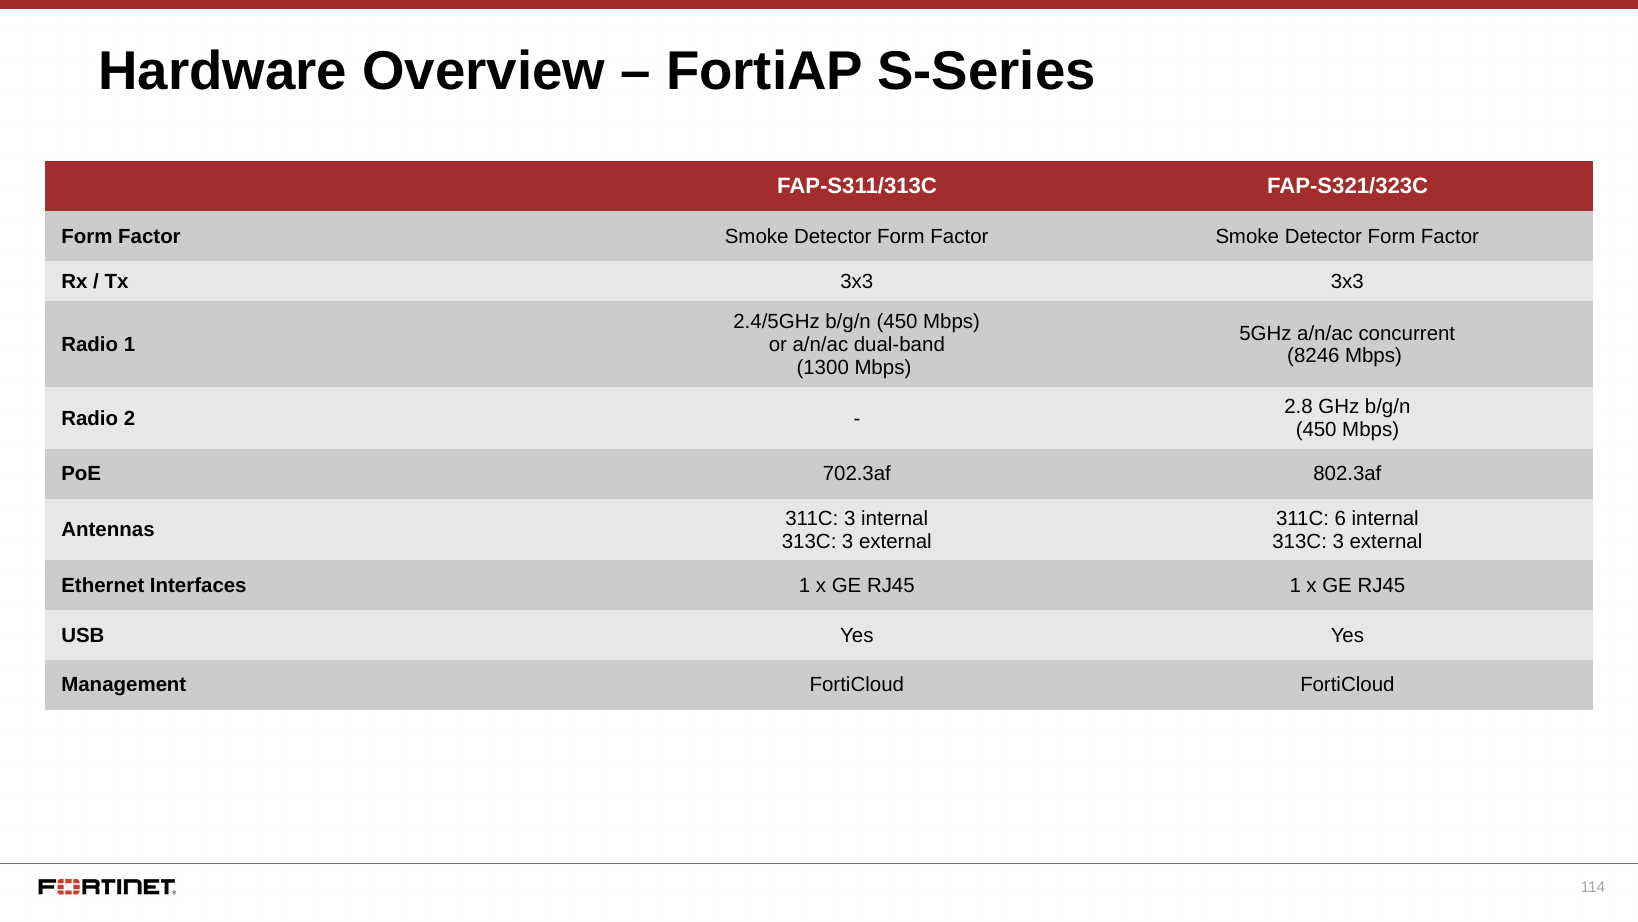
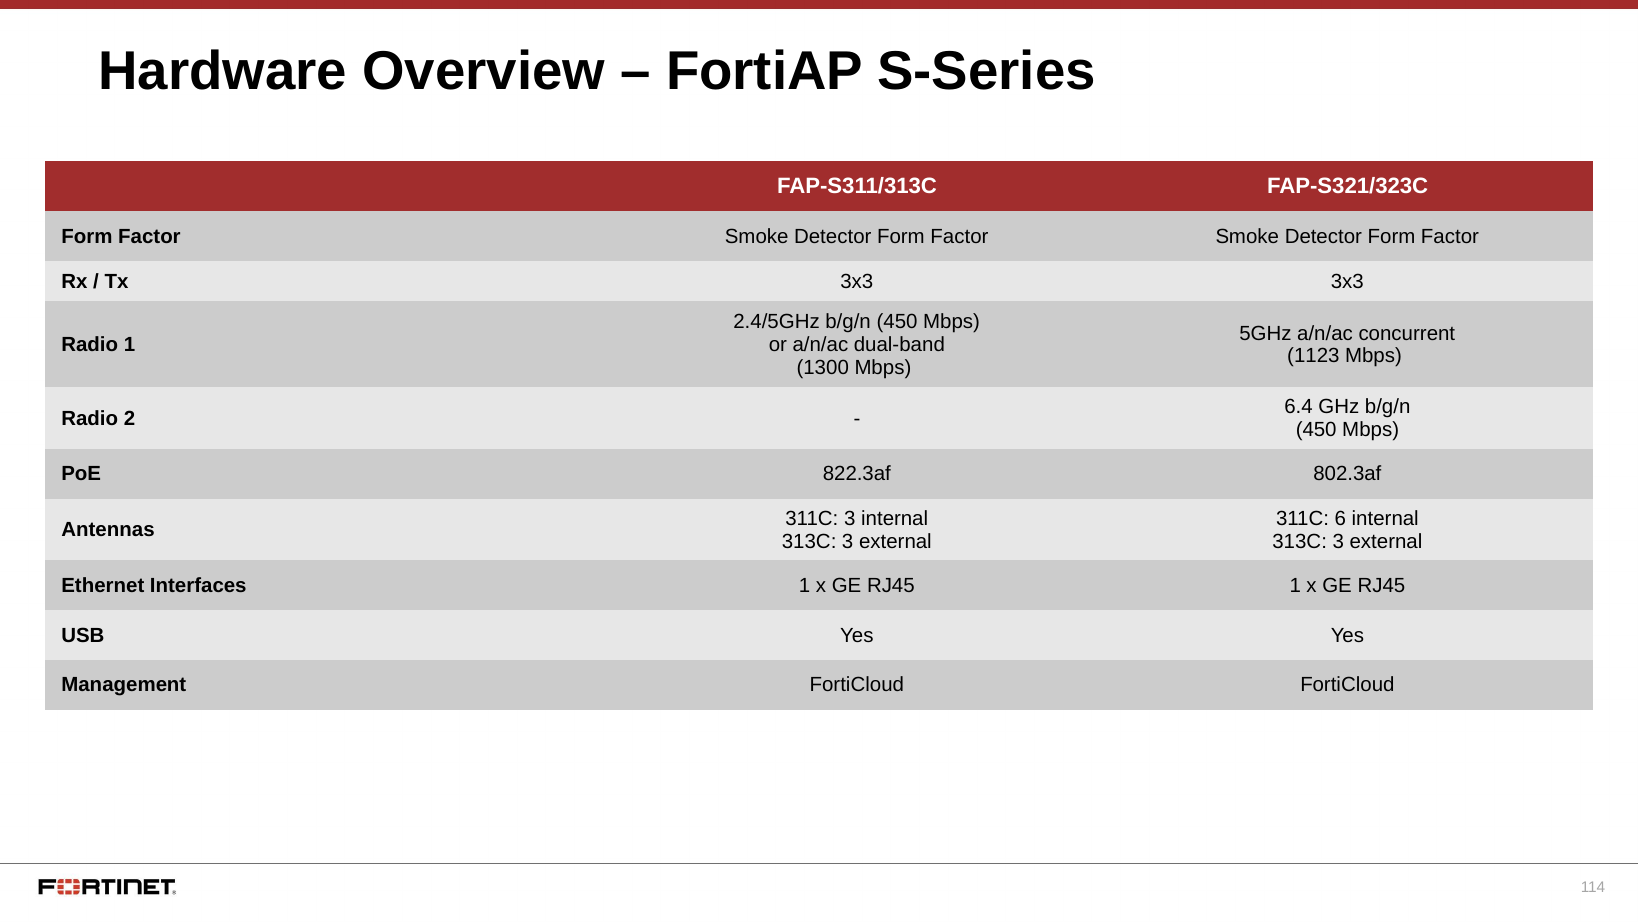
8246: 8246 -> 1123
2.8: 2.8 -> 6.4
702.3af: 702.3af -> 822.3af
